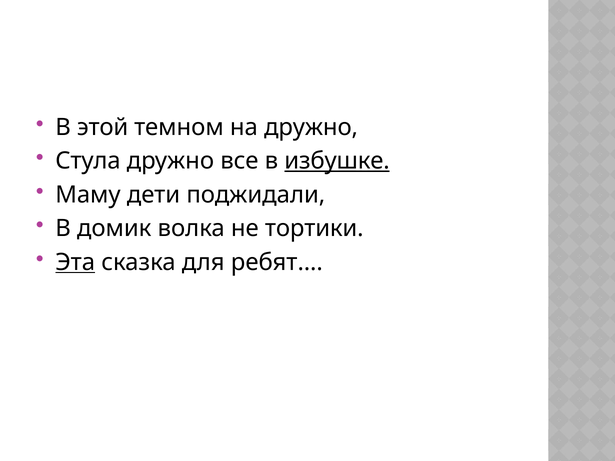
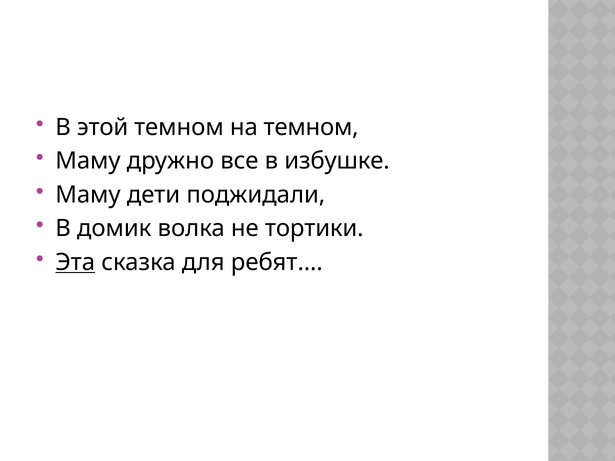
на дружно: дружно -> темном
Стула at (88, 161): Стула -> Маму
избушке underline: present -> none
